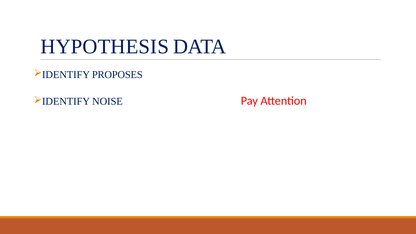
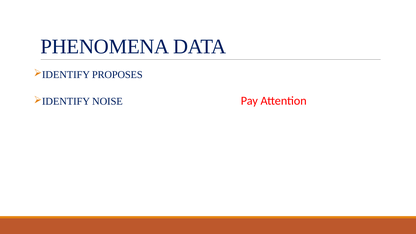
HYPOTHESIS: HYPOTHESIS -> PHENOMENA
